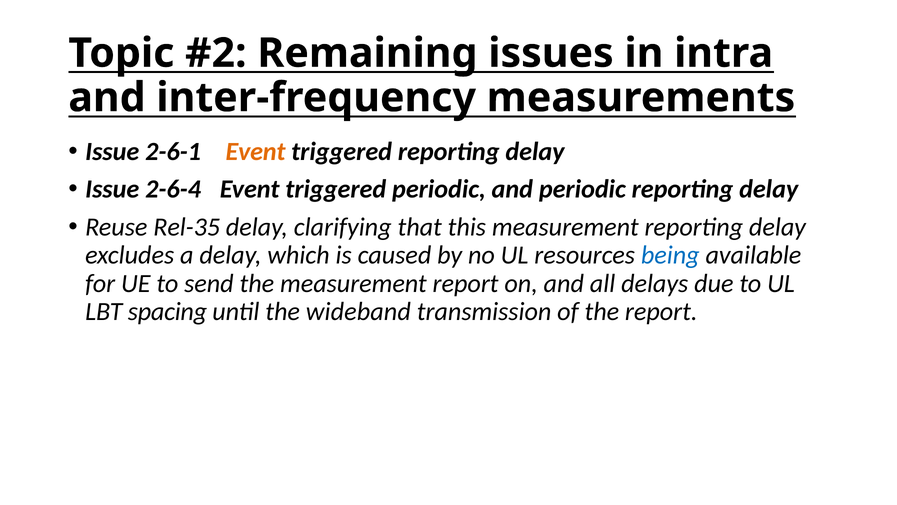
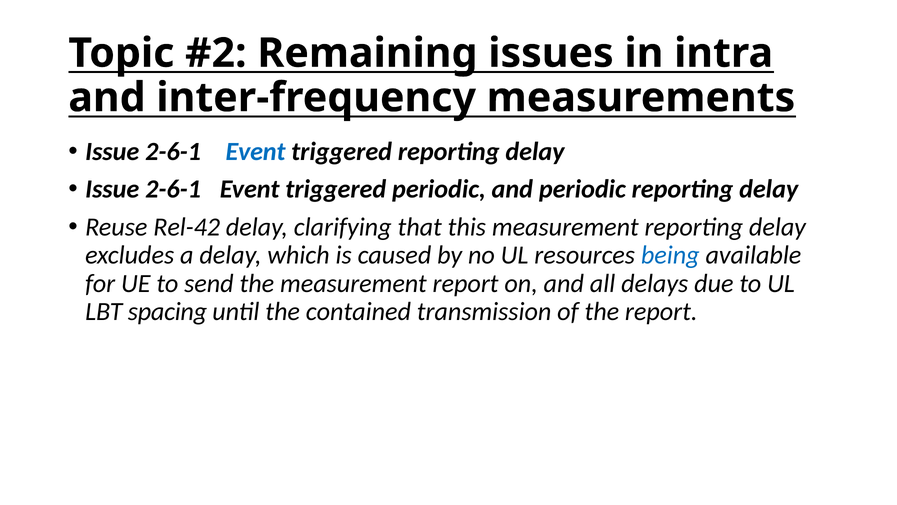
Event at (256, 152) colour: orange -> blue
2-6-4 at (173, 189): 2-6-4 -> 2-6-1
Rel-35: Rel-35 -> Rel-42
wideband: wideband -> contained
